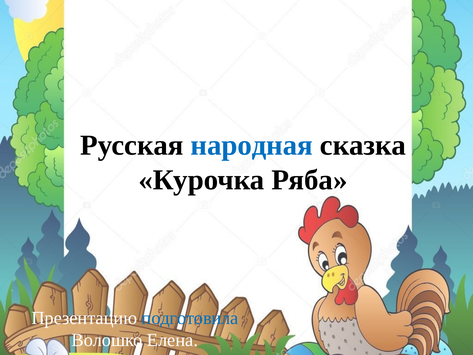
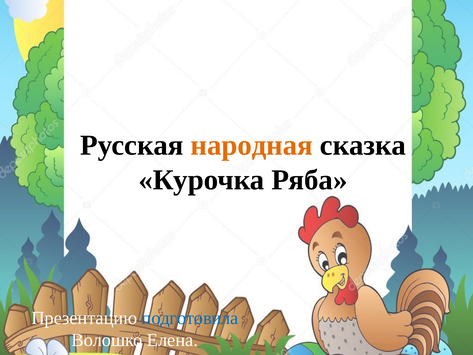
народная colour: blue -> orange
